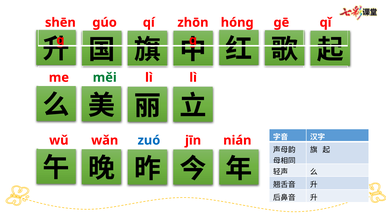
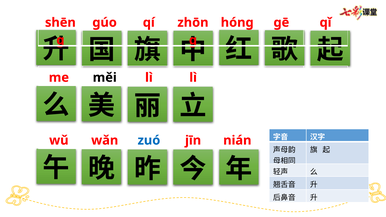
měi colour: green -> black
